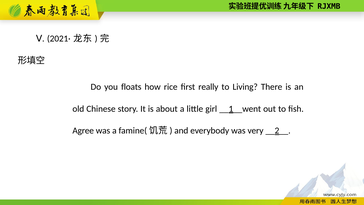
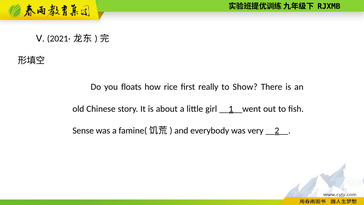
Living: Living -> Show
Agree: Agree -> Sense
